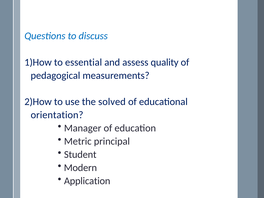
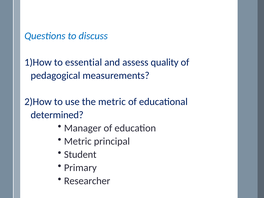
the solved: solved -> metric
orientation: orientation -> determined
Modern: Modern -> Primary
Application: Application -> Researcher
